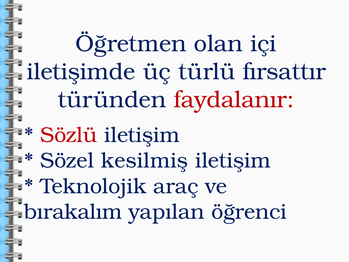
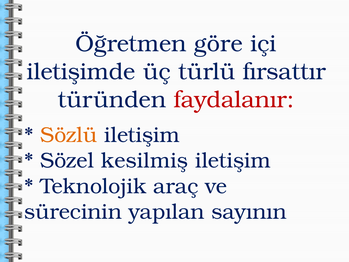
olan: olan -> göre
Sözlü colour: red -> orange
bırakalım: bırakalım -> sürecinin
öğrenci: öğrenci -> sayının
